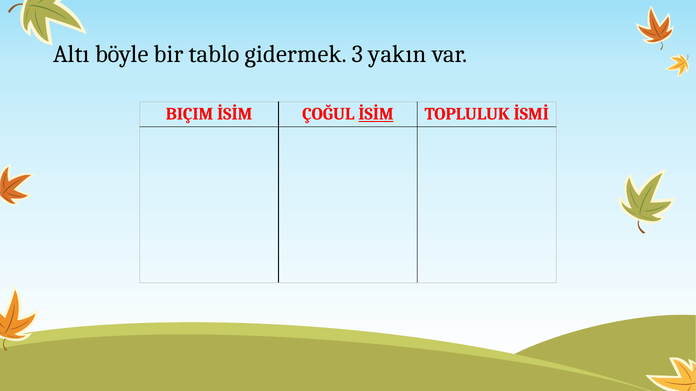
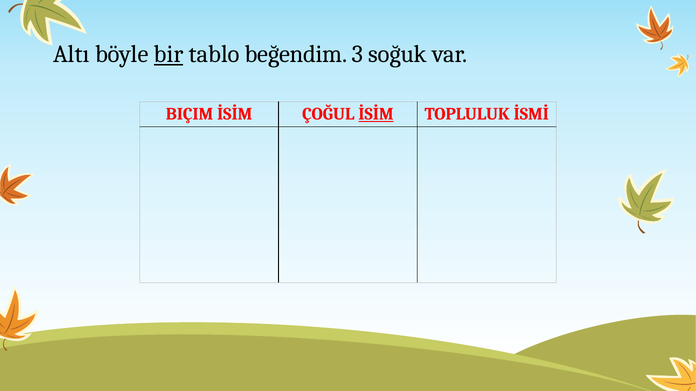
bir underline: none -> present
gidermek: gidermek -> beğendim
yakın: yakın -> soğuk
